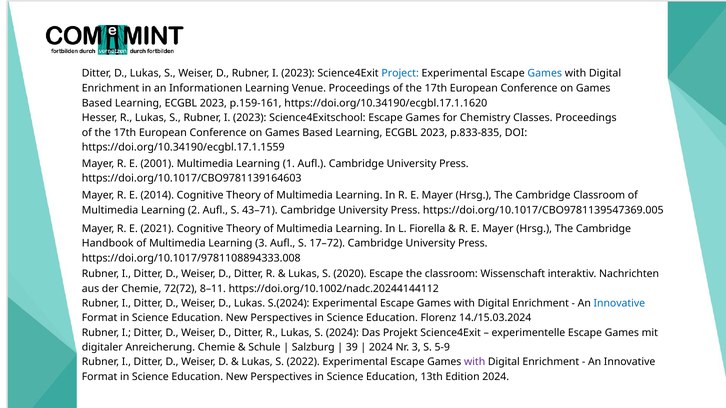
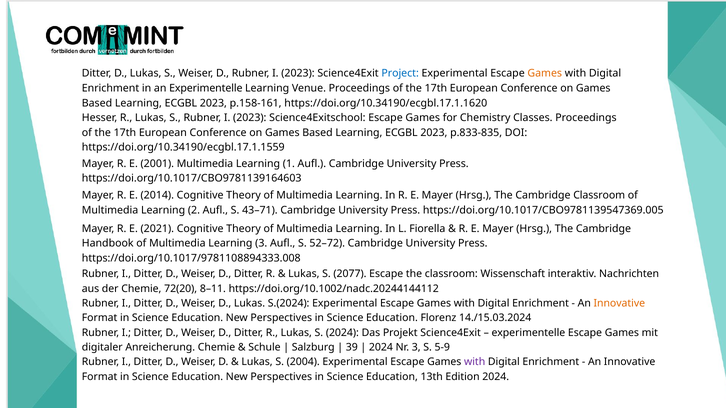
Games at (545, 74) colour: blue -> orange
an Informationen: Informationen -> Experimentelle
p.159-161: p.159-161 -> p.158-161
17–72: 17–72 -> 52–72
2020: 2020 -> 2077
72(72: 72(72 -> 72(20
Innovative at (619, 304) colour: blue -> orange
2022: 2022 -> 2004
